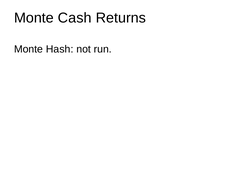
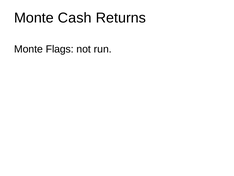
Hash: Hash -> Flags
